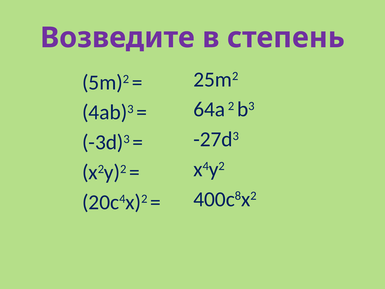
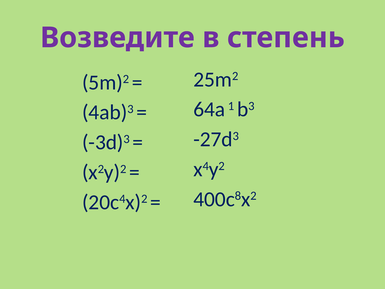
2: 2 -> 1
